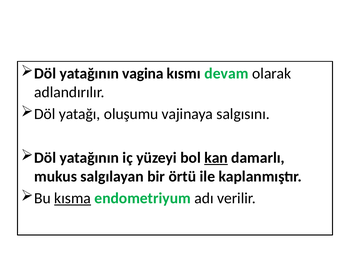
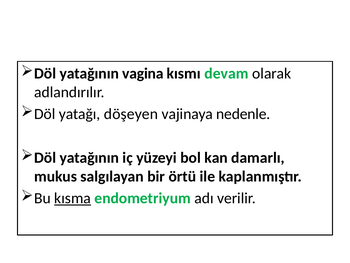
oluşumu: oluşumu -> döşeyen
salgısını: salgısını -> nedenle
kan underline: present -> none
